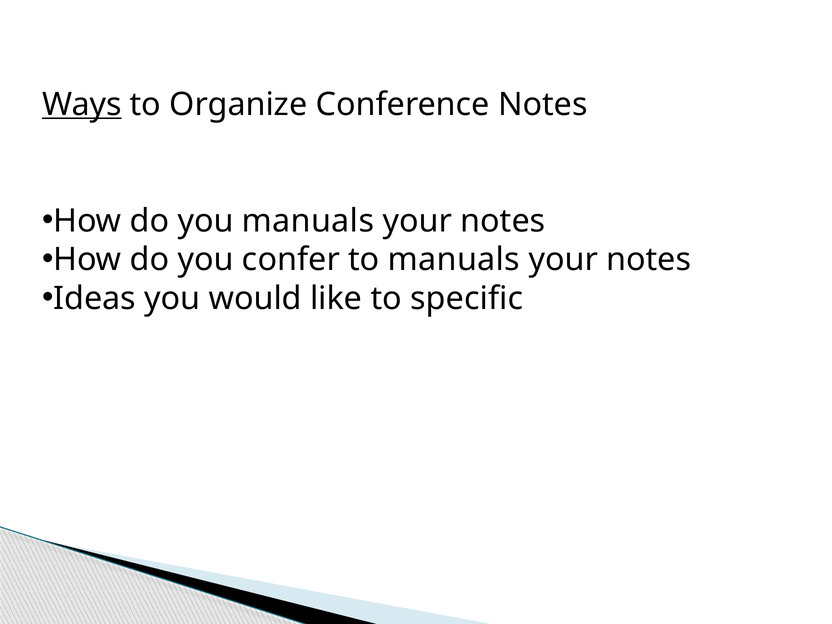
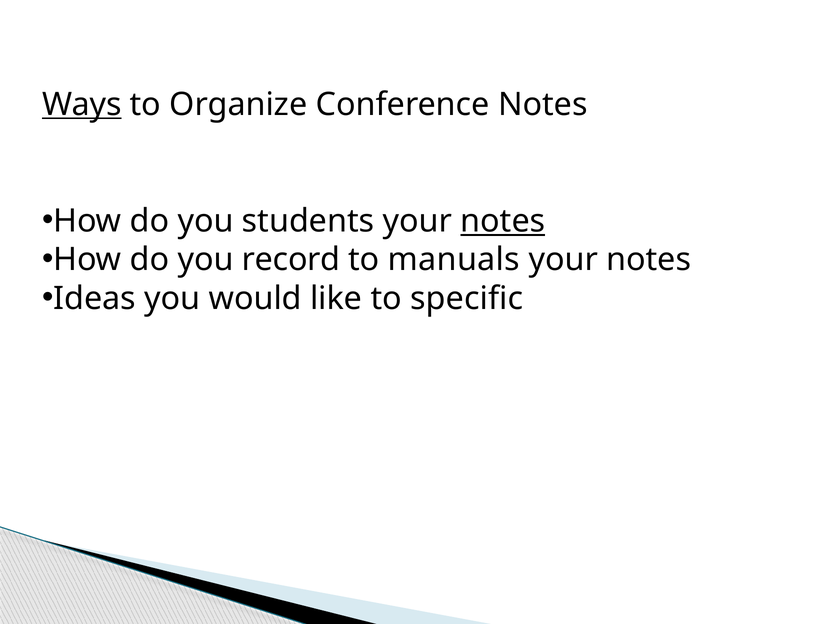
you manuals: manuals -> students
notes at (503, 221) underline: none -> present
confer: confer -> record
